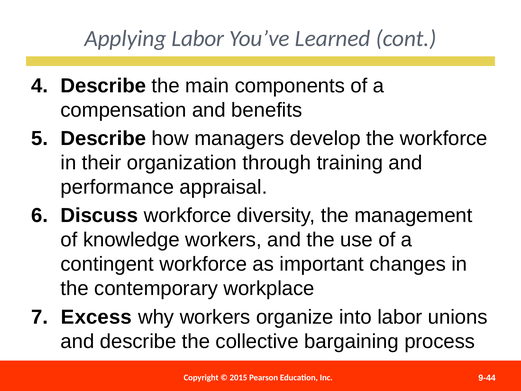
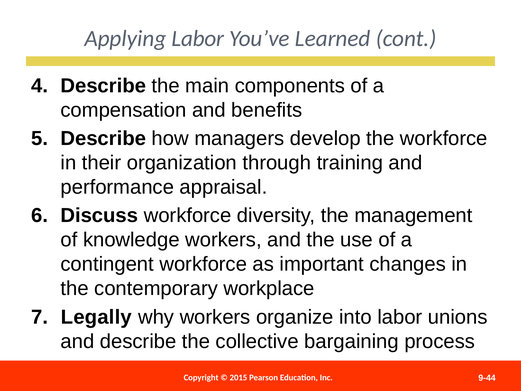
Excess: Excess -> Legally
